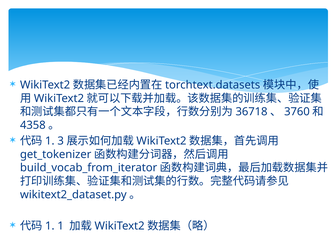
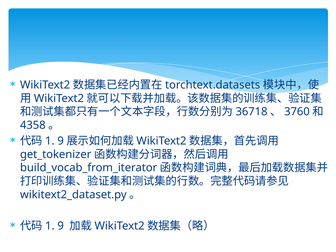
3 at (61, 141): 3 -> 9
1 at (61, 226): 1 -> 9
